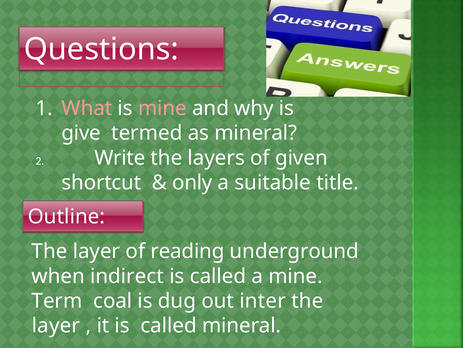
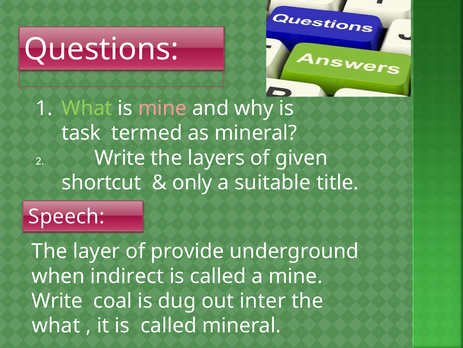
What at (87, 108) colour: pink -> light green
give: give -> task
Outline: Outline -> Speech
reading: reading -> provide
Term at (57, 300): Term -> Write
layer at (56, 325): layer -> what
